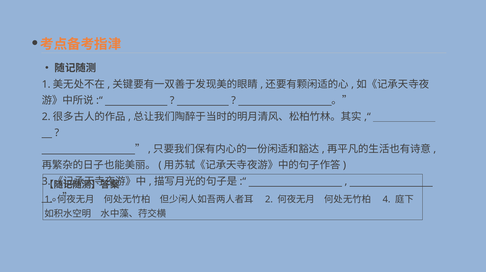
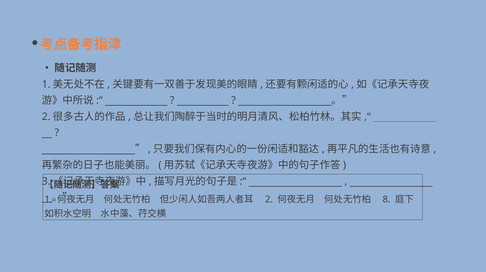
4: 4 -> 8
